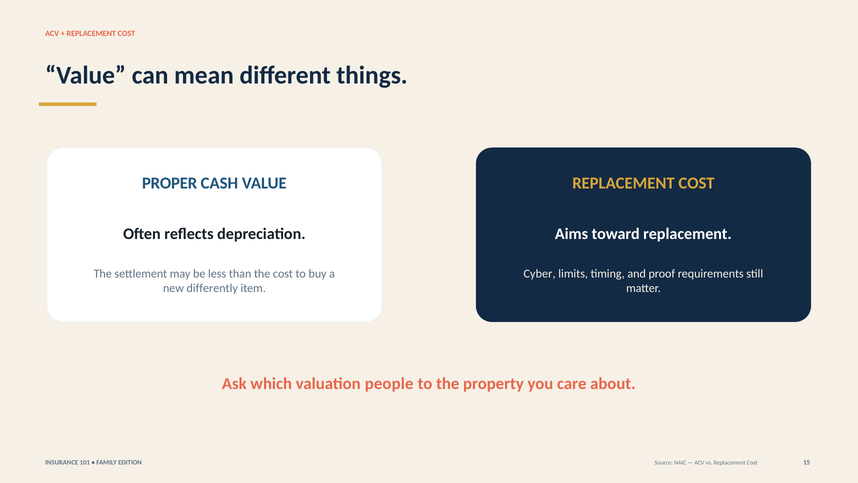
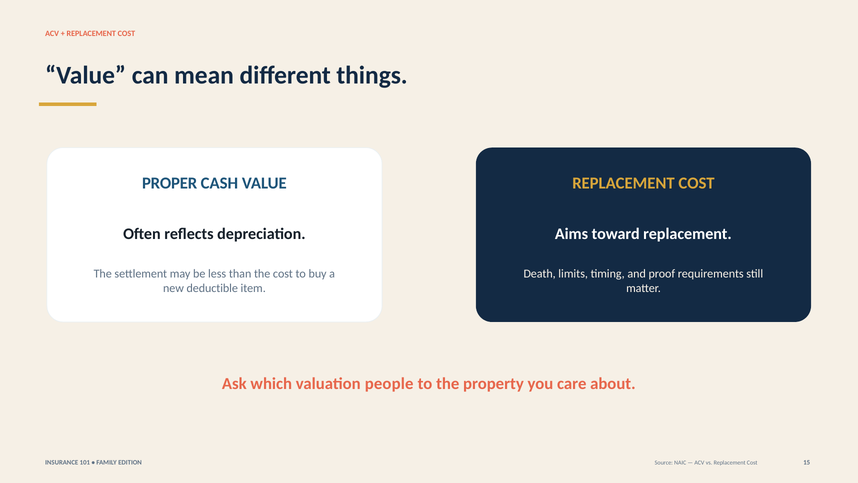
Cyber: Cyber -> Death
differently: differently -> deductible
